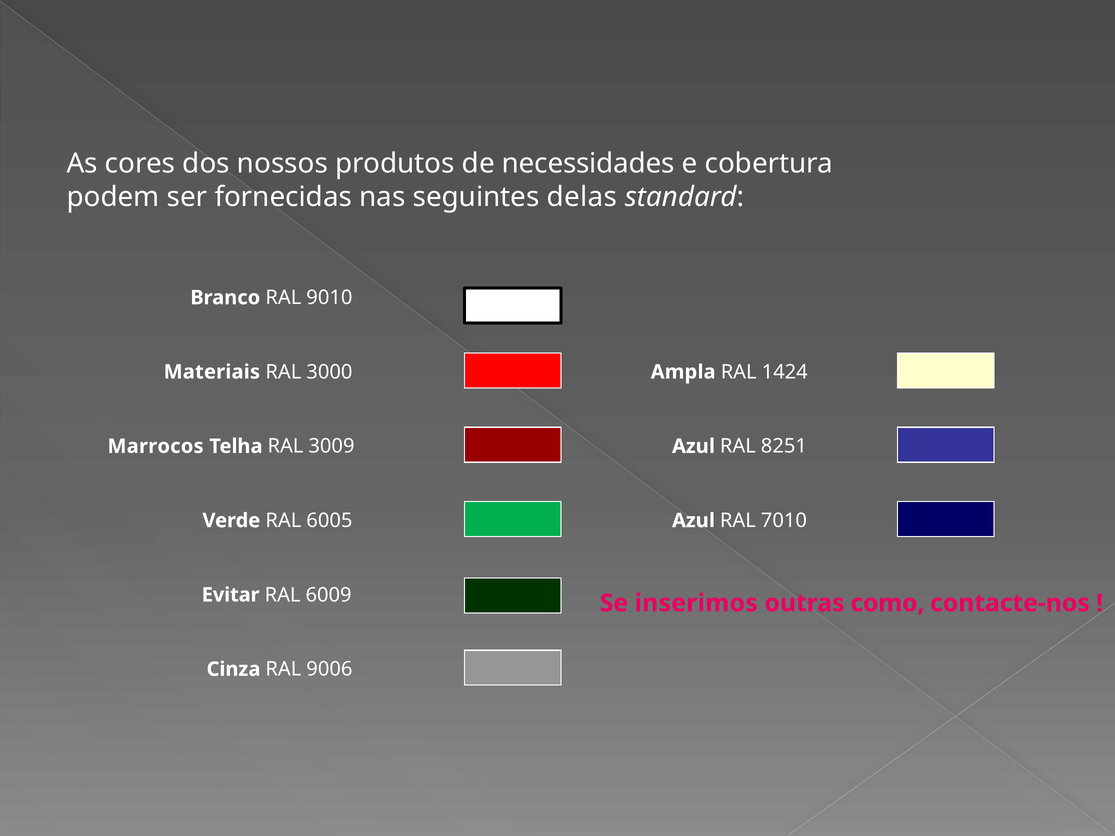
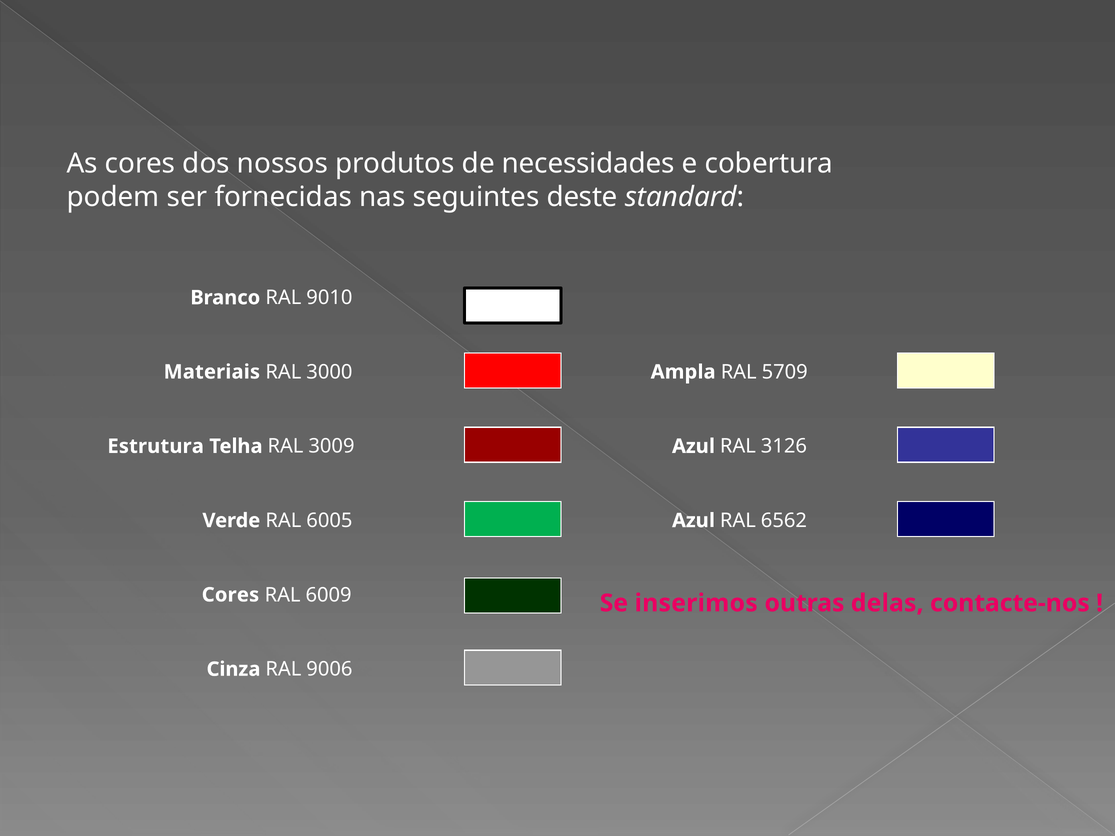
delas: delas -> deste
1424: 1424 -> 5709
Marrocos: Marrocos -> Estrutura
8251: 8251 -> 3126
7010: 7010 -> 6562
Evitar at (231, 595): Evitar -> Cores
como: como -> delas
